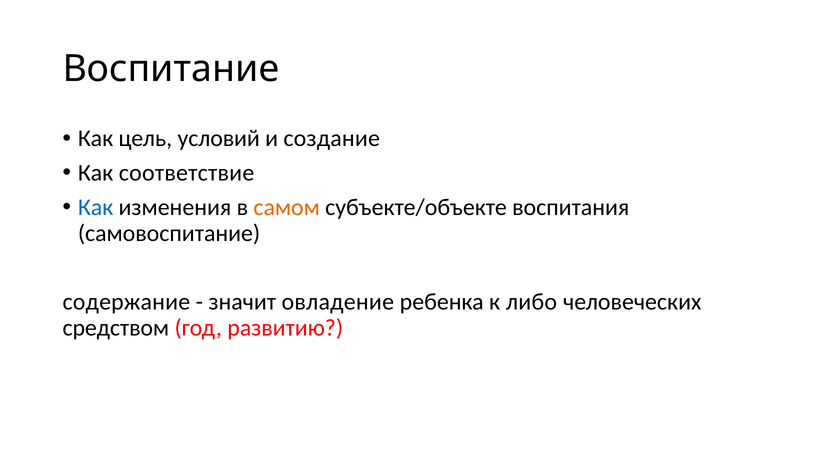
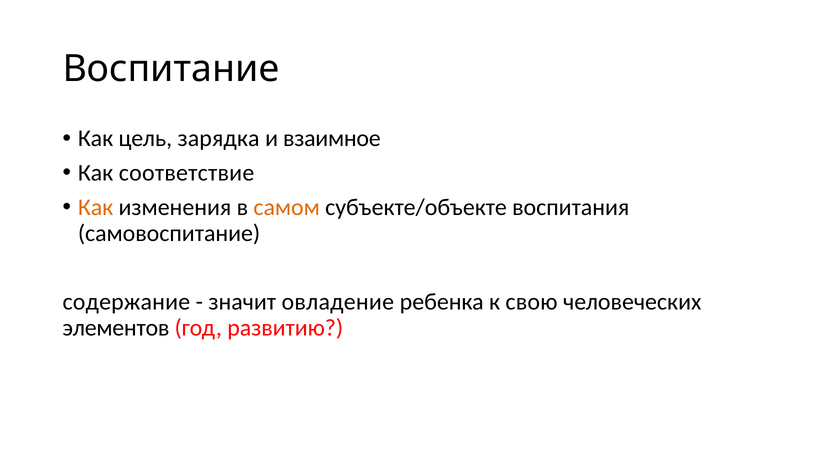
условий: условий -> зарядка
создание: создание -> взаимное
Как at (96, 207) colour: blue -> orange
либо: либо -> свою
средством: средством -> элементов
